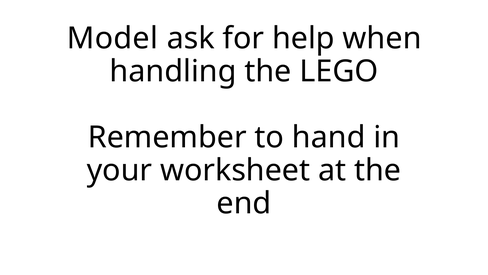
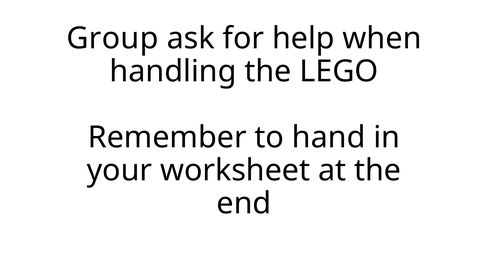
Model: Model -> Group
